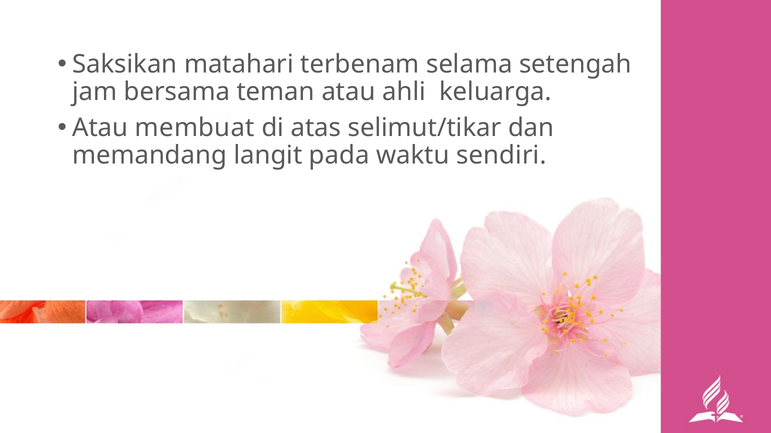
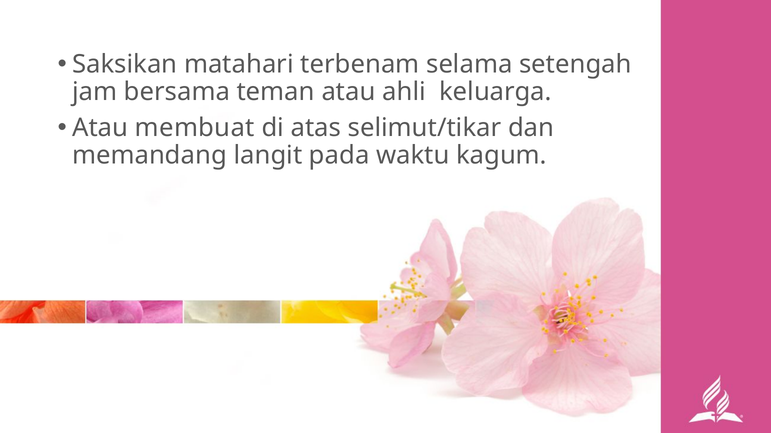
sendiri: sendiri -> kagum
